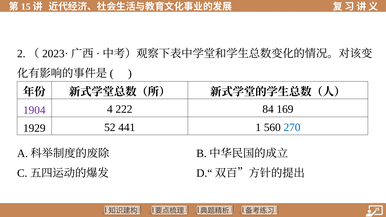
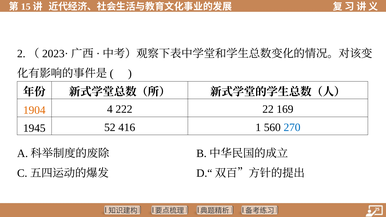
1904 colour: purple -> orange
84: 84 -> 22
1929: 1929 -> 1945
441: 441 -> 416
